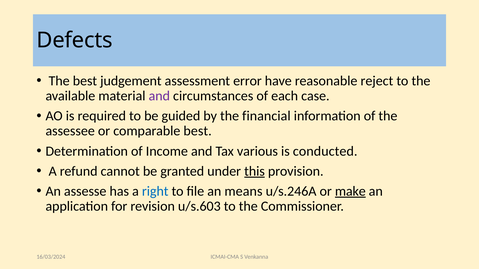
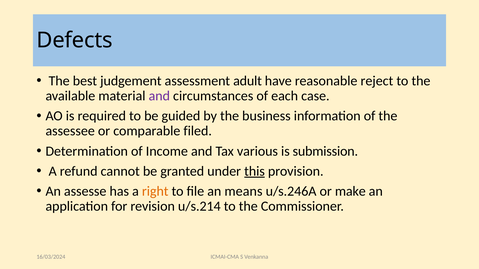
error: error -> adult
financial: financial -> business
comparable best: best -> filed
conducted: conducted -> submission
right colour: blue -> orange
make underline: present -> none
u/s.603: u/s.603 -> u/s.214
